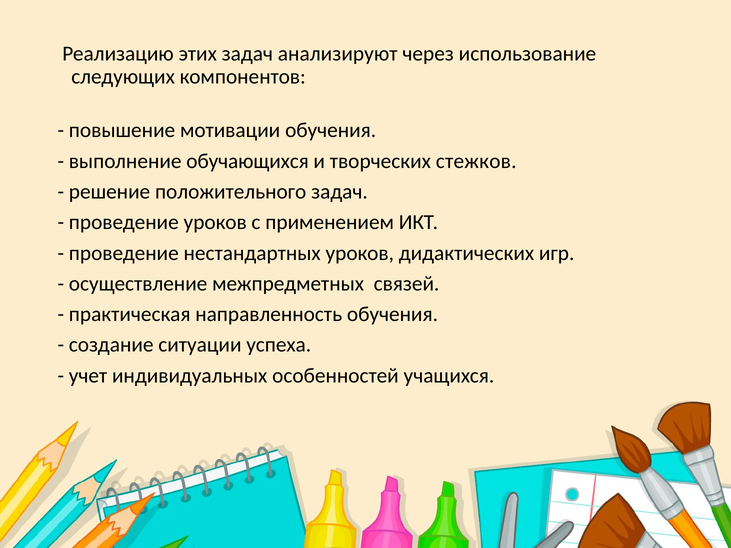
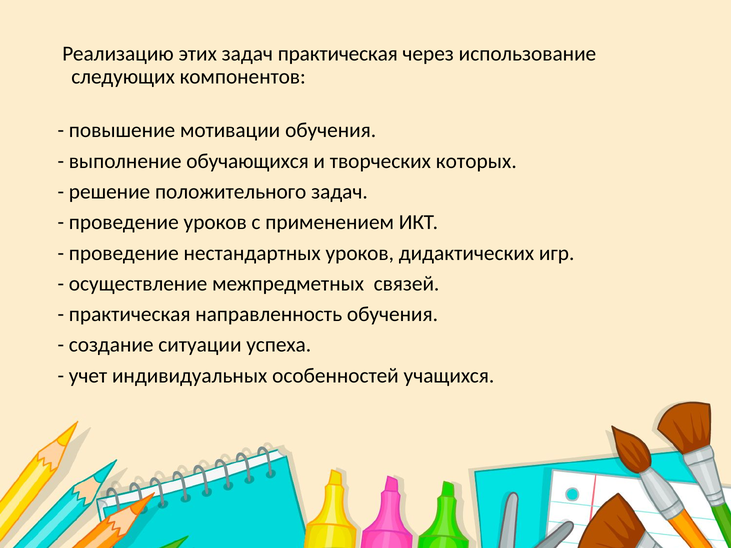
задач анализируют: анализируют -> практическая
стежков: стежков -> которых
